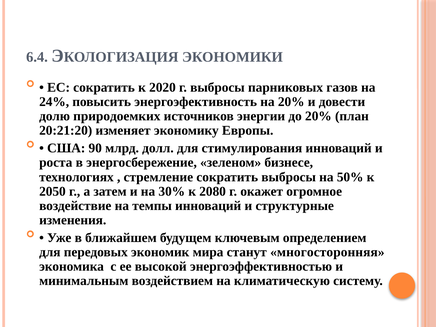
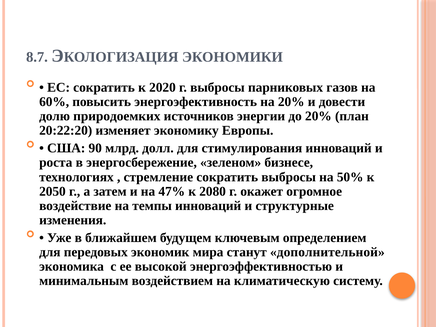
6.4: 6.4 -> 8.7
24%: 24% -> 60%
20:21:20: 20:21:20 -> 20:22:20
30%: 30% -> 47%
многосторонняя: многосторонняя -> дополнительной
